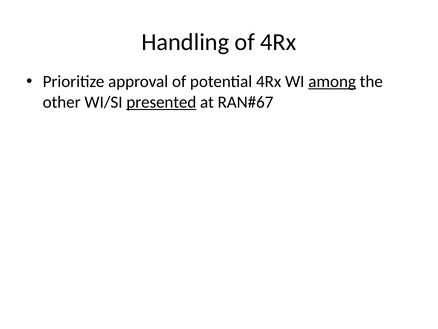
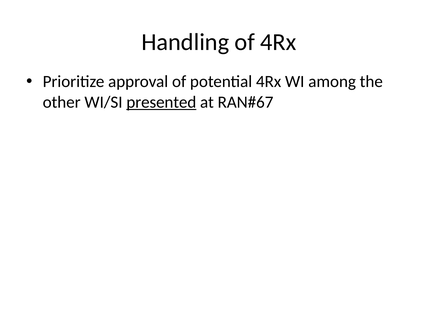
among underline: present -> none
